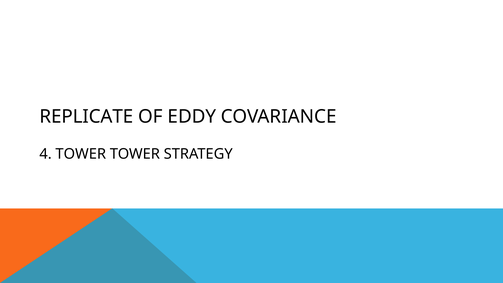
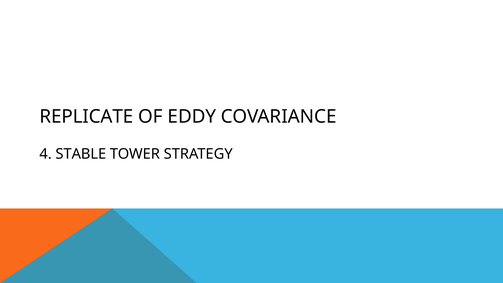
4 TOWER: TOWER -> STABLE
